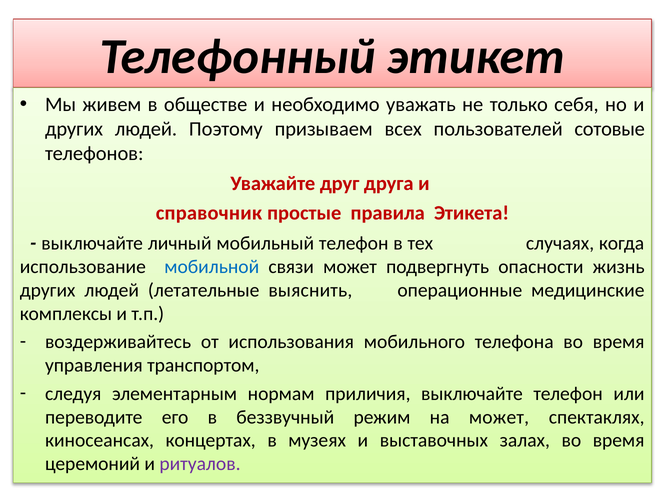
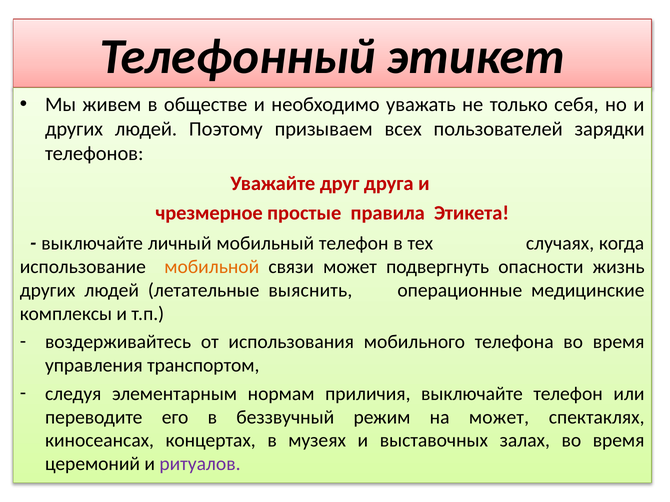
сотовые: сотовые -> зарядки
справочник: справочник -> чрезмерное
мобильной colour: blue -> orange
